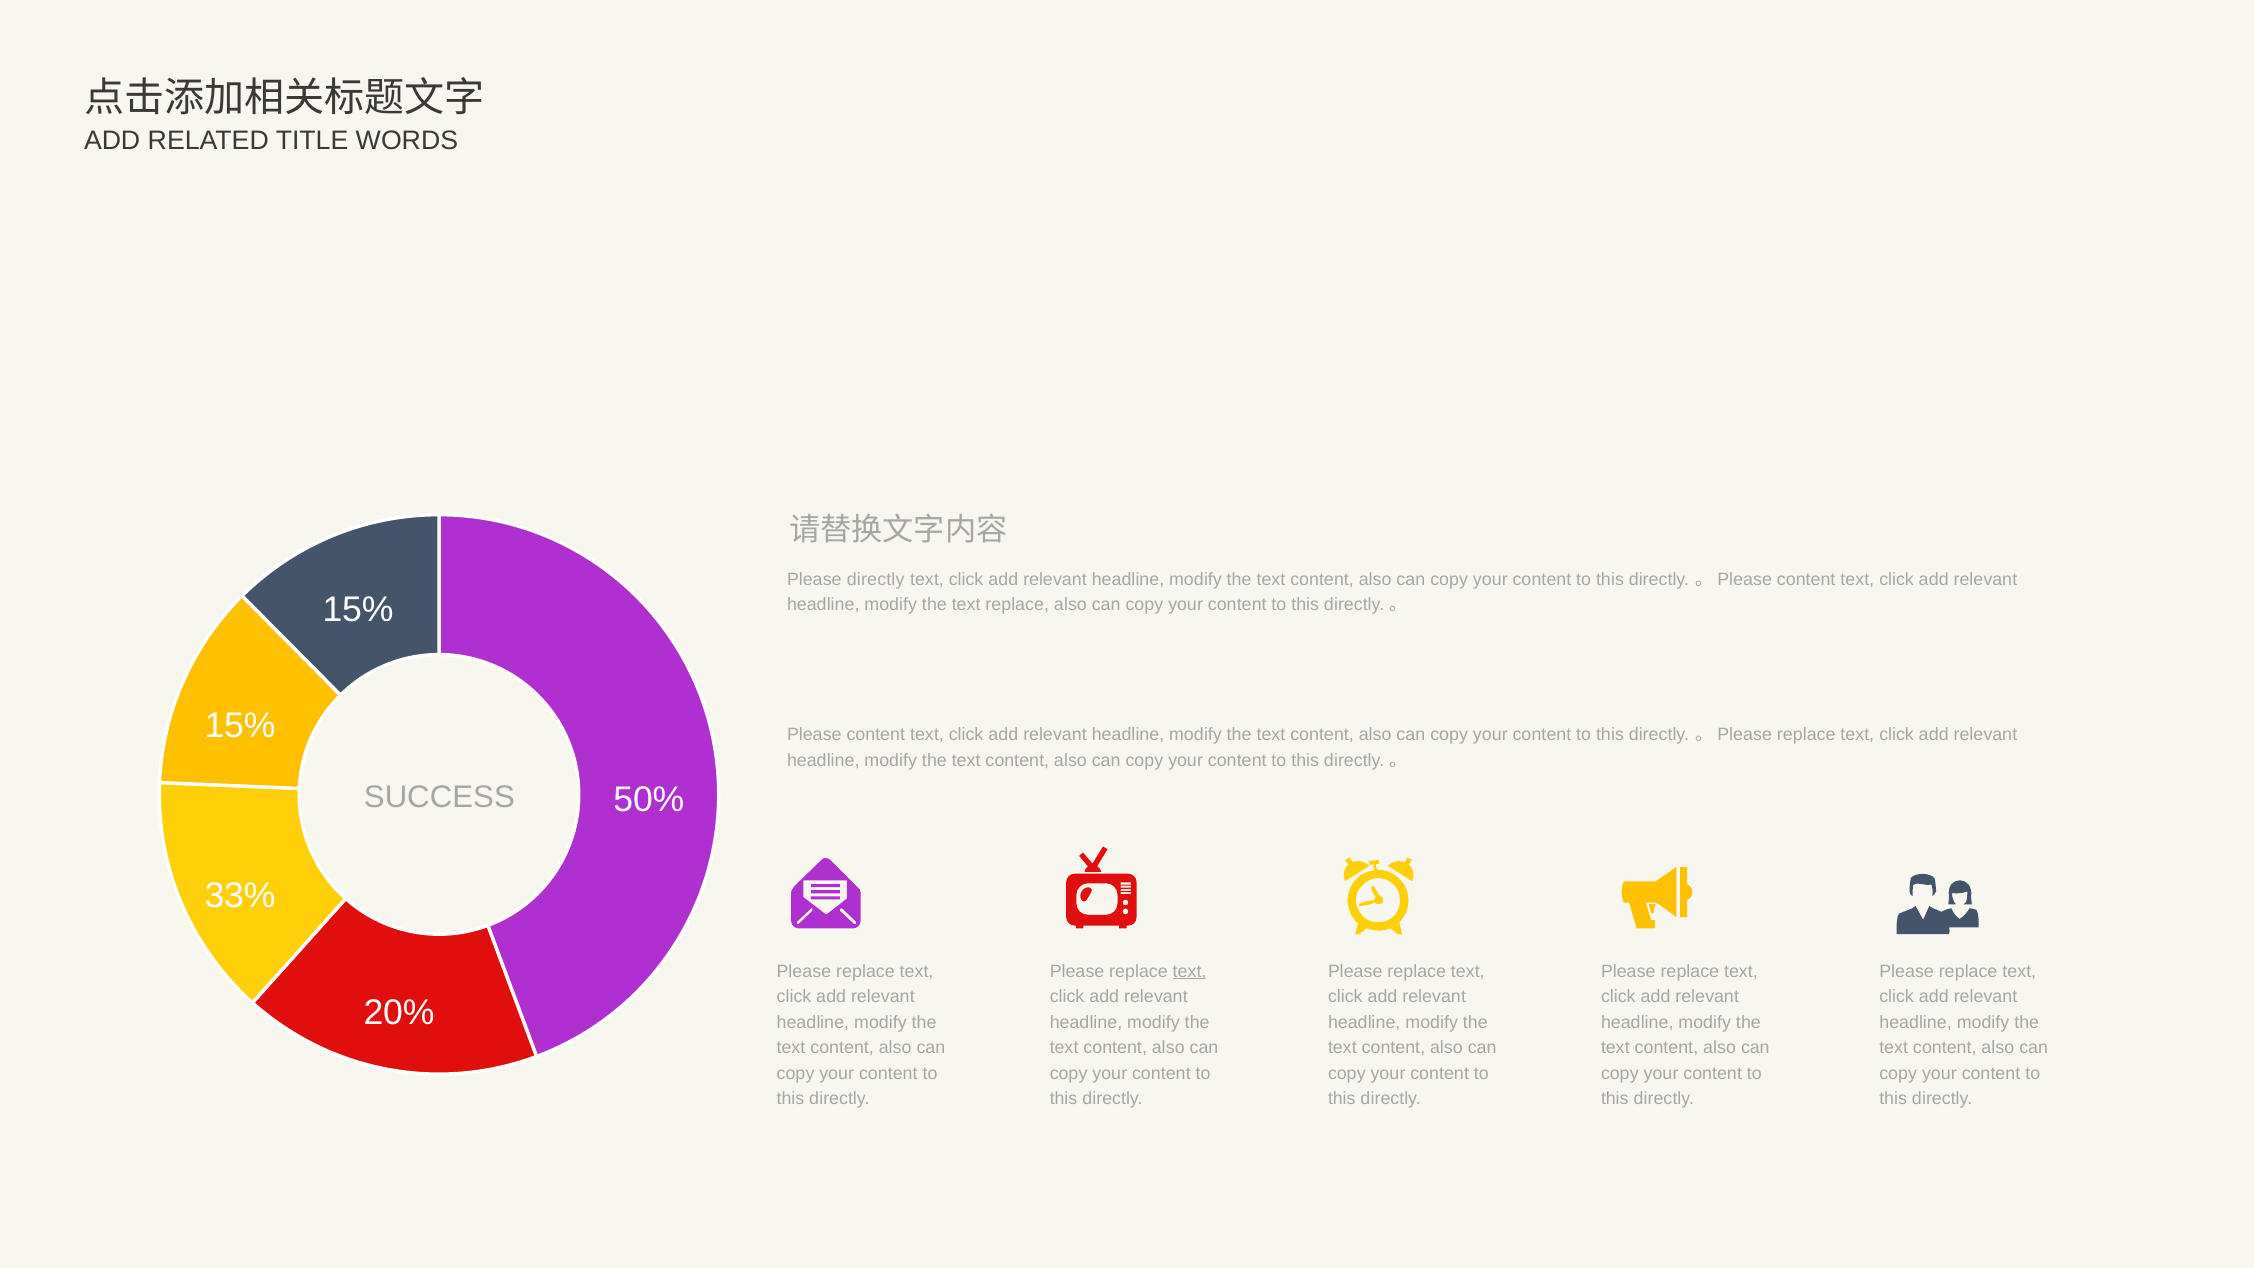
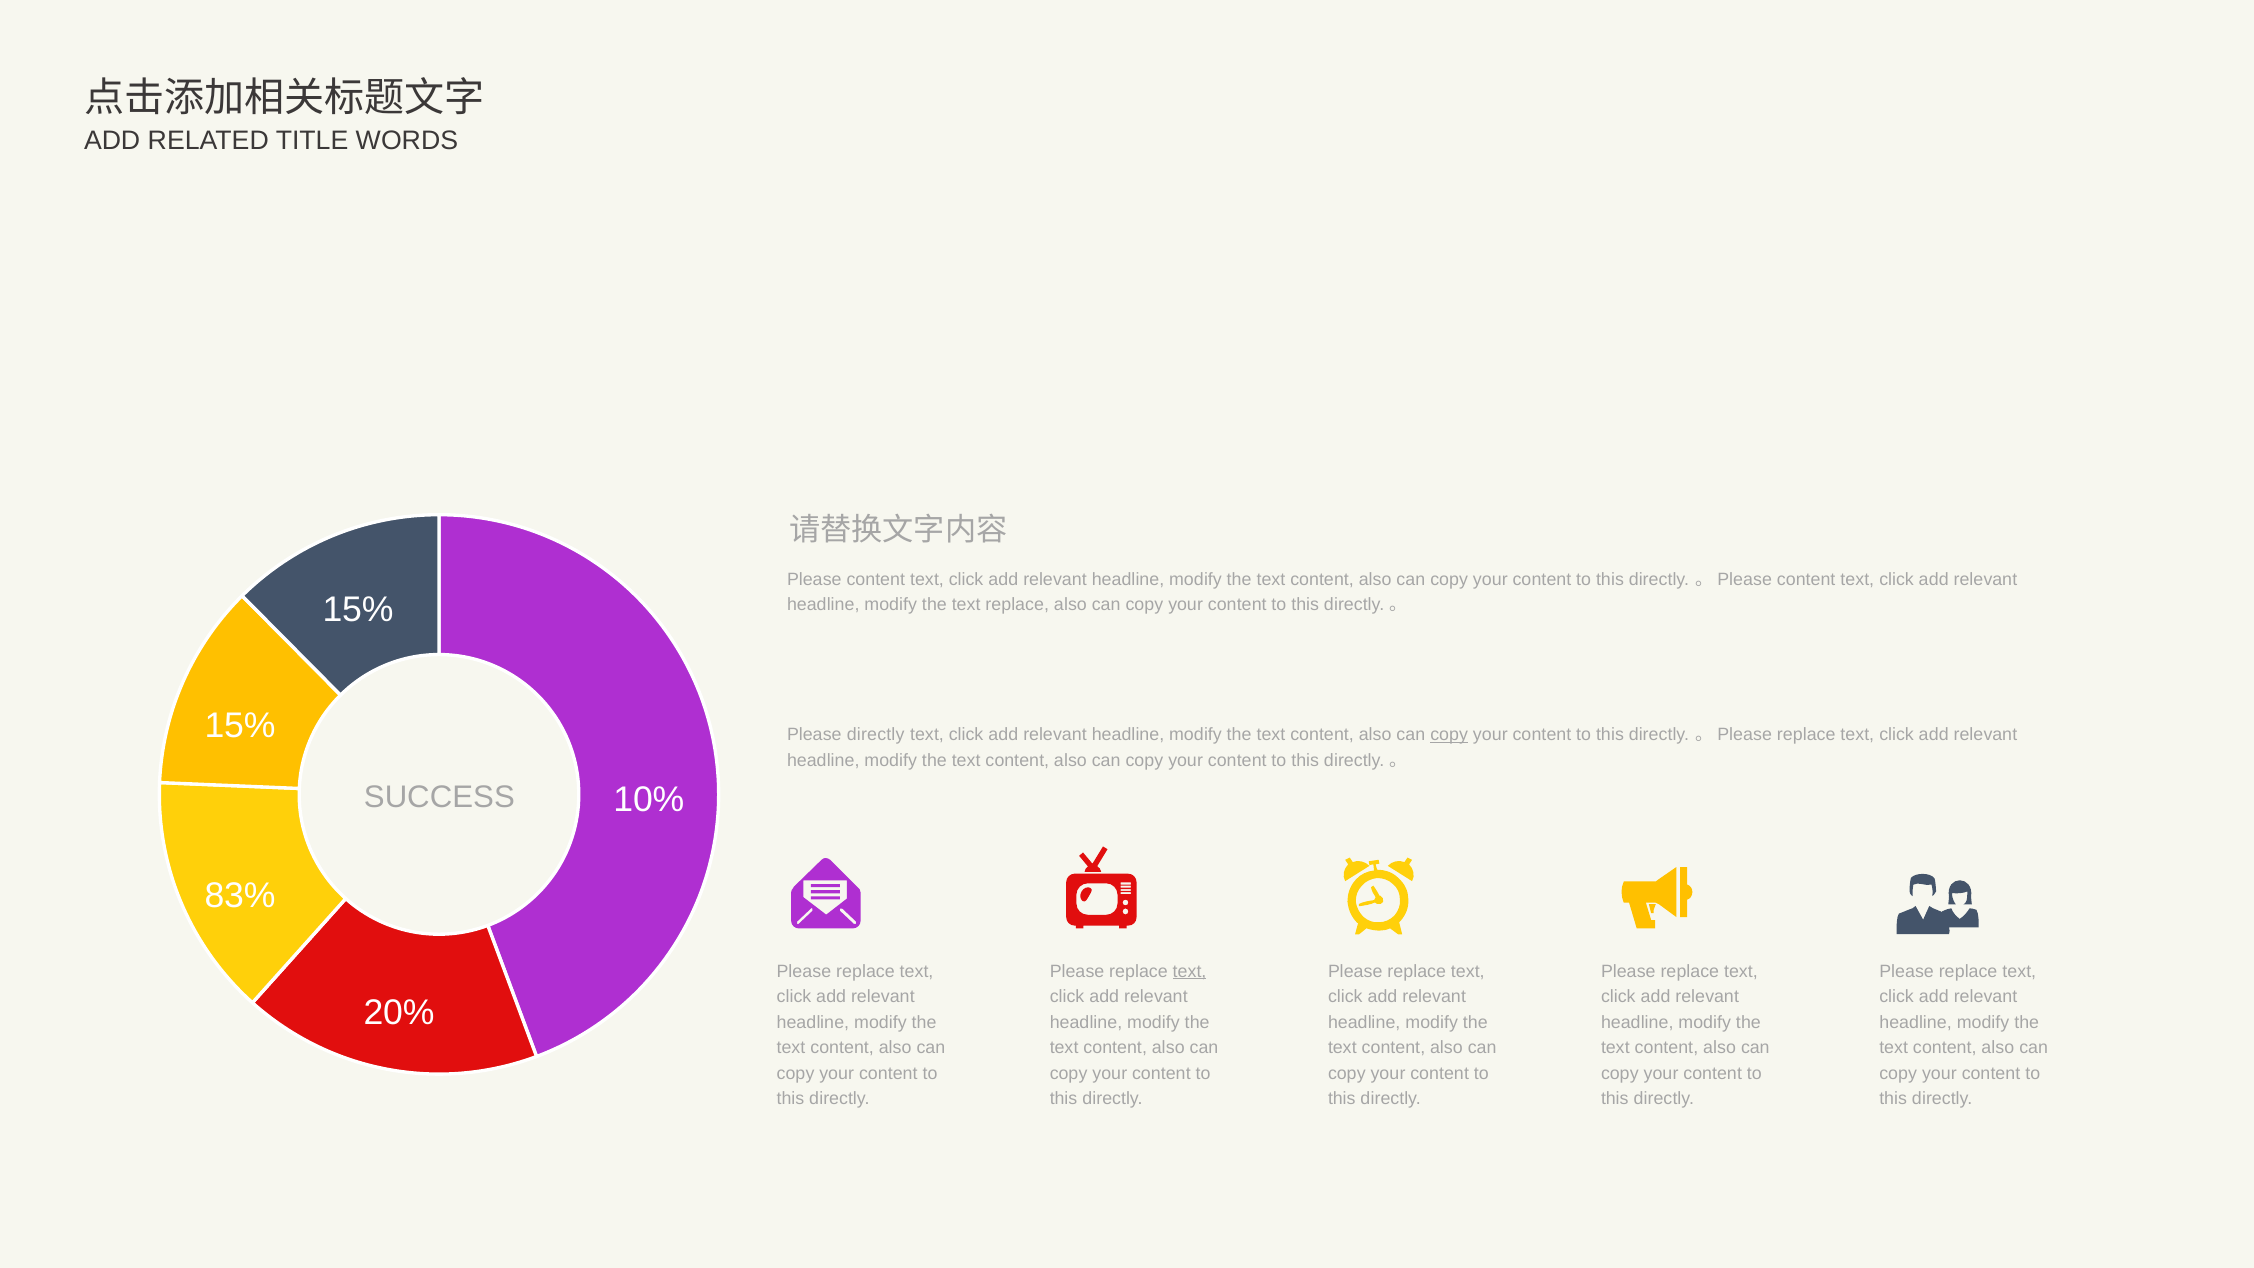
Please directly: directly -> content
Please content: content -> directly
copy at (1449, 734) underline: none -> present
50%: 50% -> 10%
33%: 33% -> 83%
